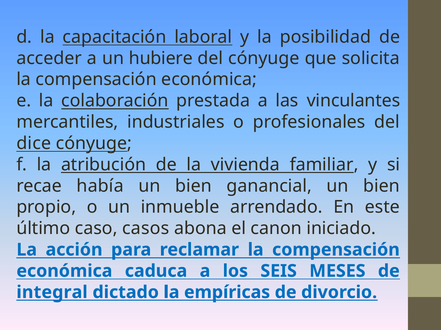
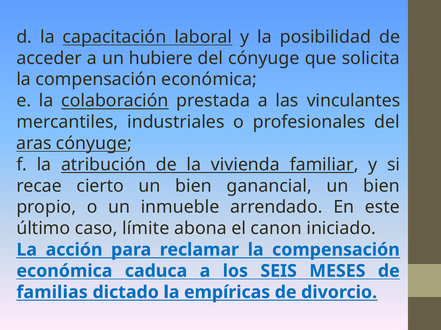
dice: dice -> aras
había: había -> cierto
casos: casos -> límite
integral: integral -> familias
